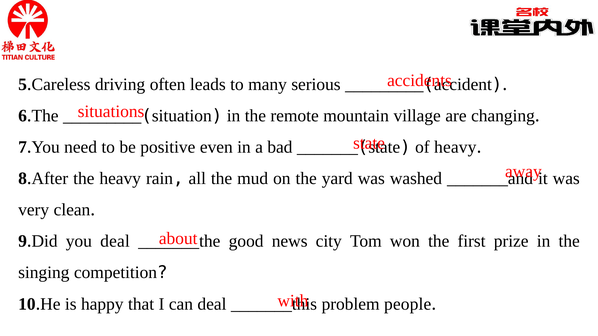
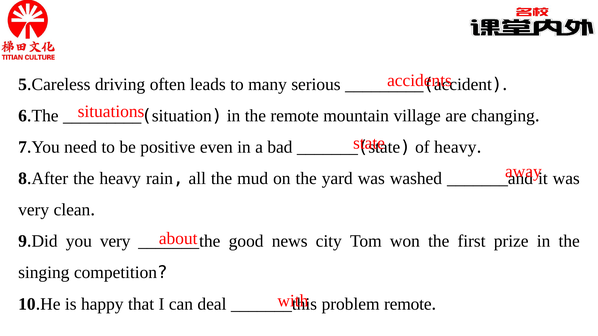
you deal: deal -> very
problem people: people -> remote
